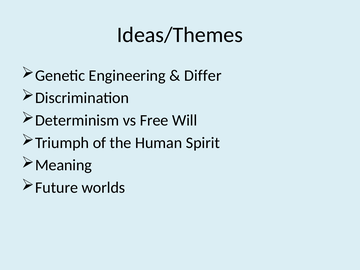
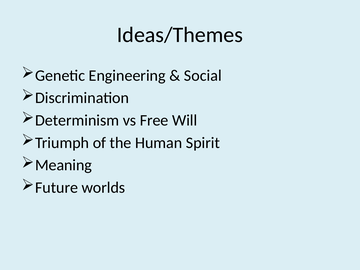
Differ: Differ -> Social
